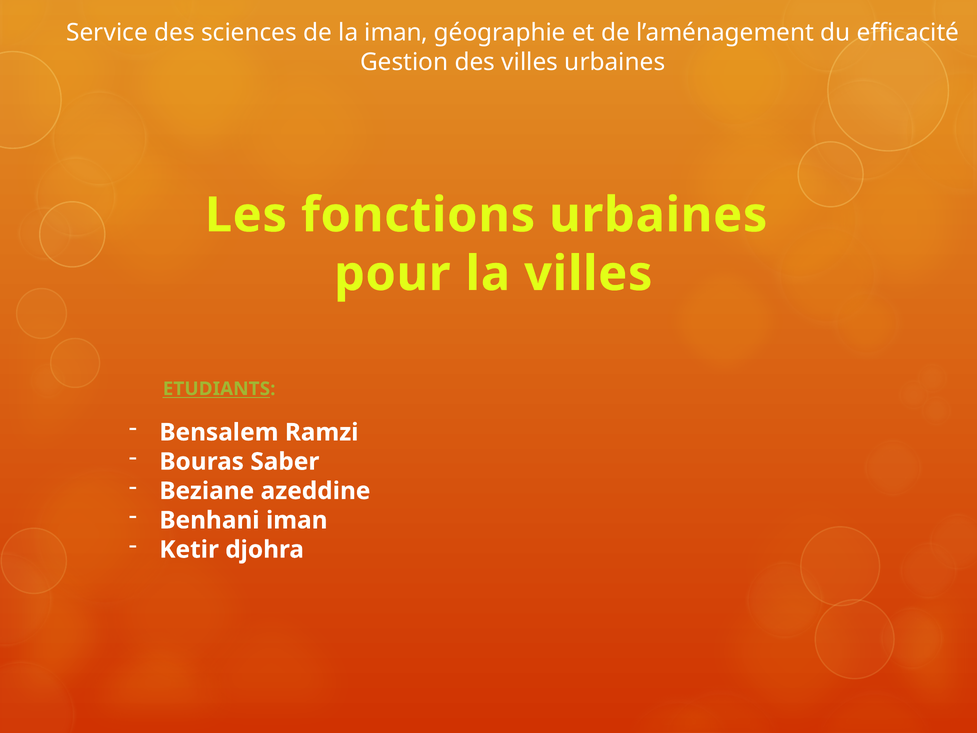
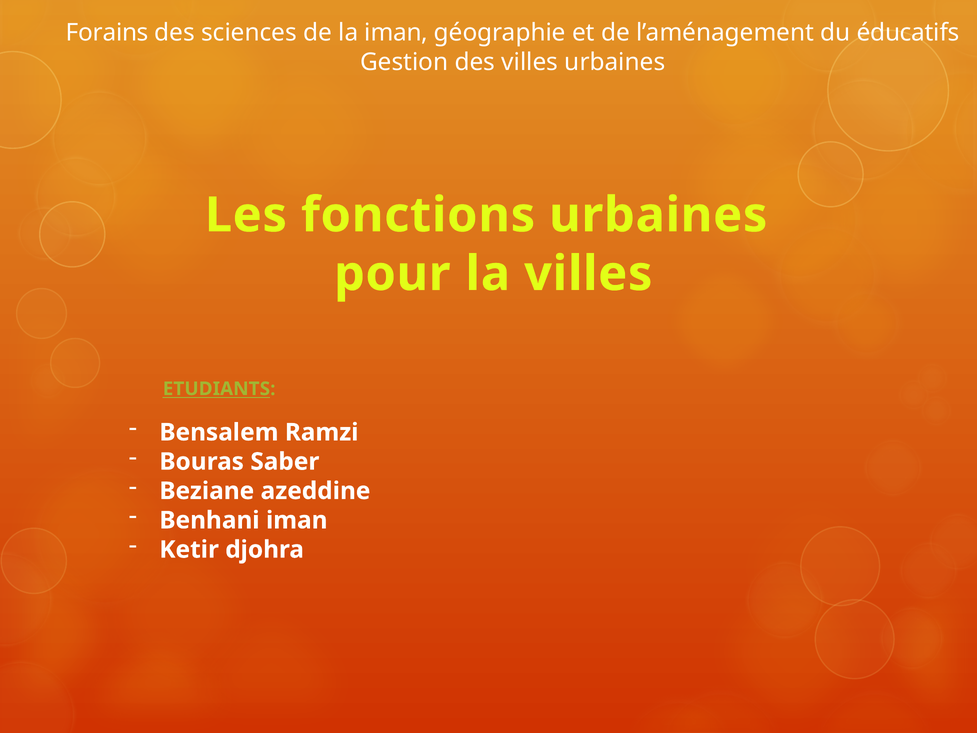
Service: Service -> Forains
efficacité: efficacité -> éducatifs
